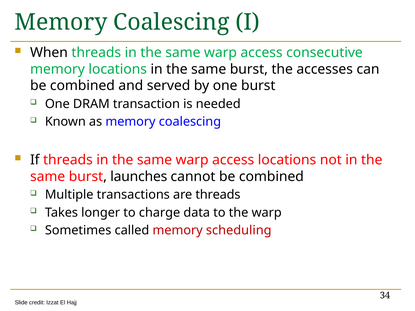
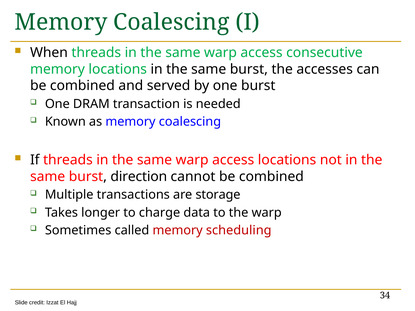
launches: launches -> direction
are threads: threads -> storage
